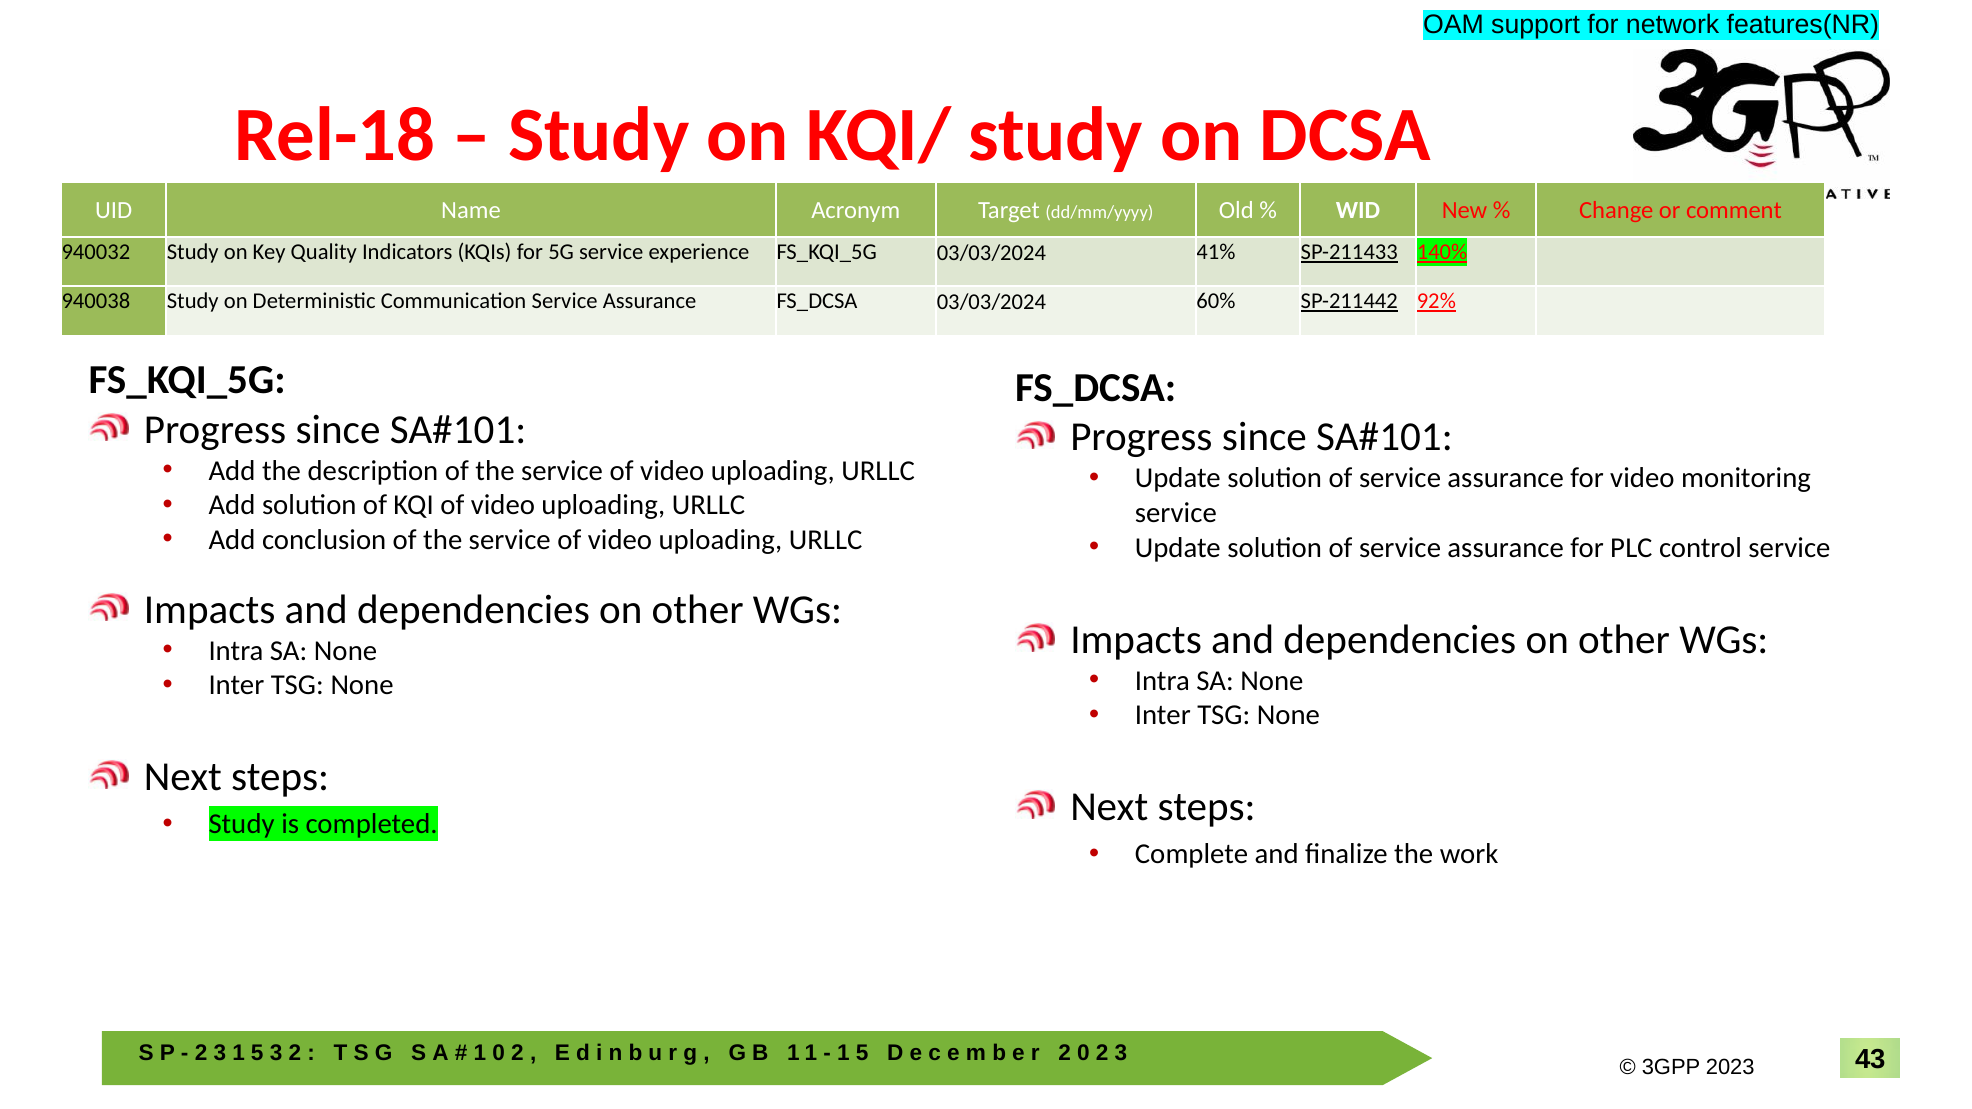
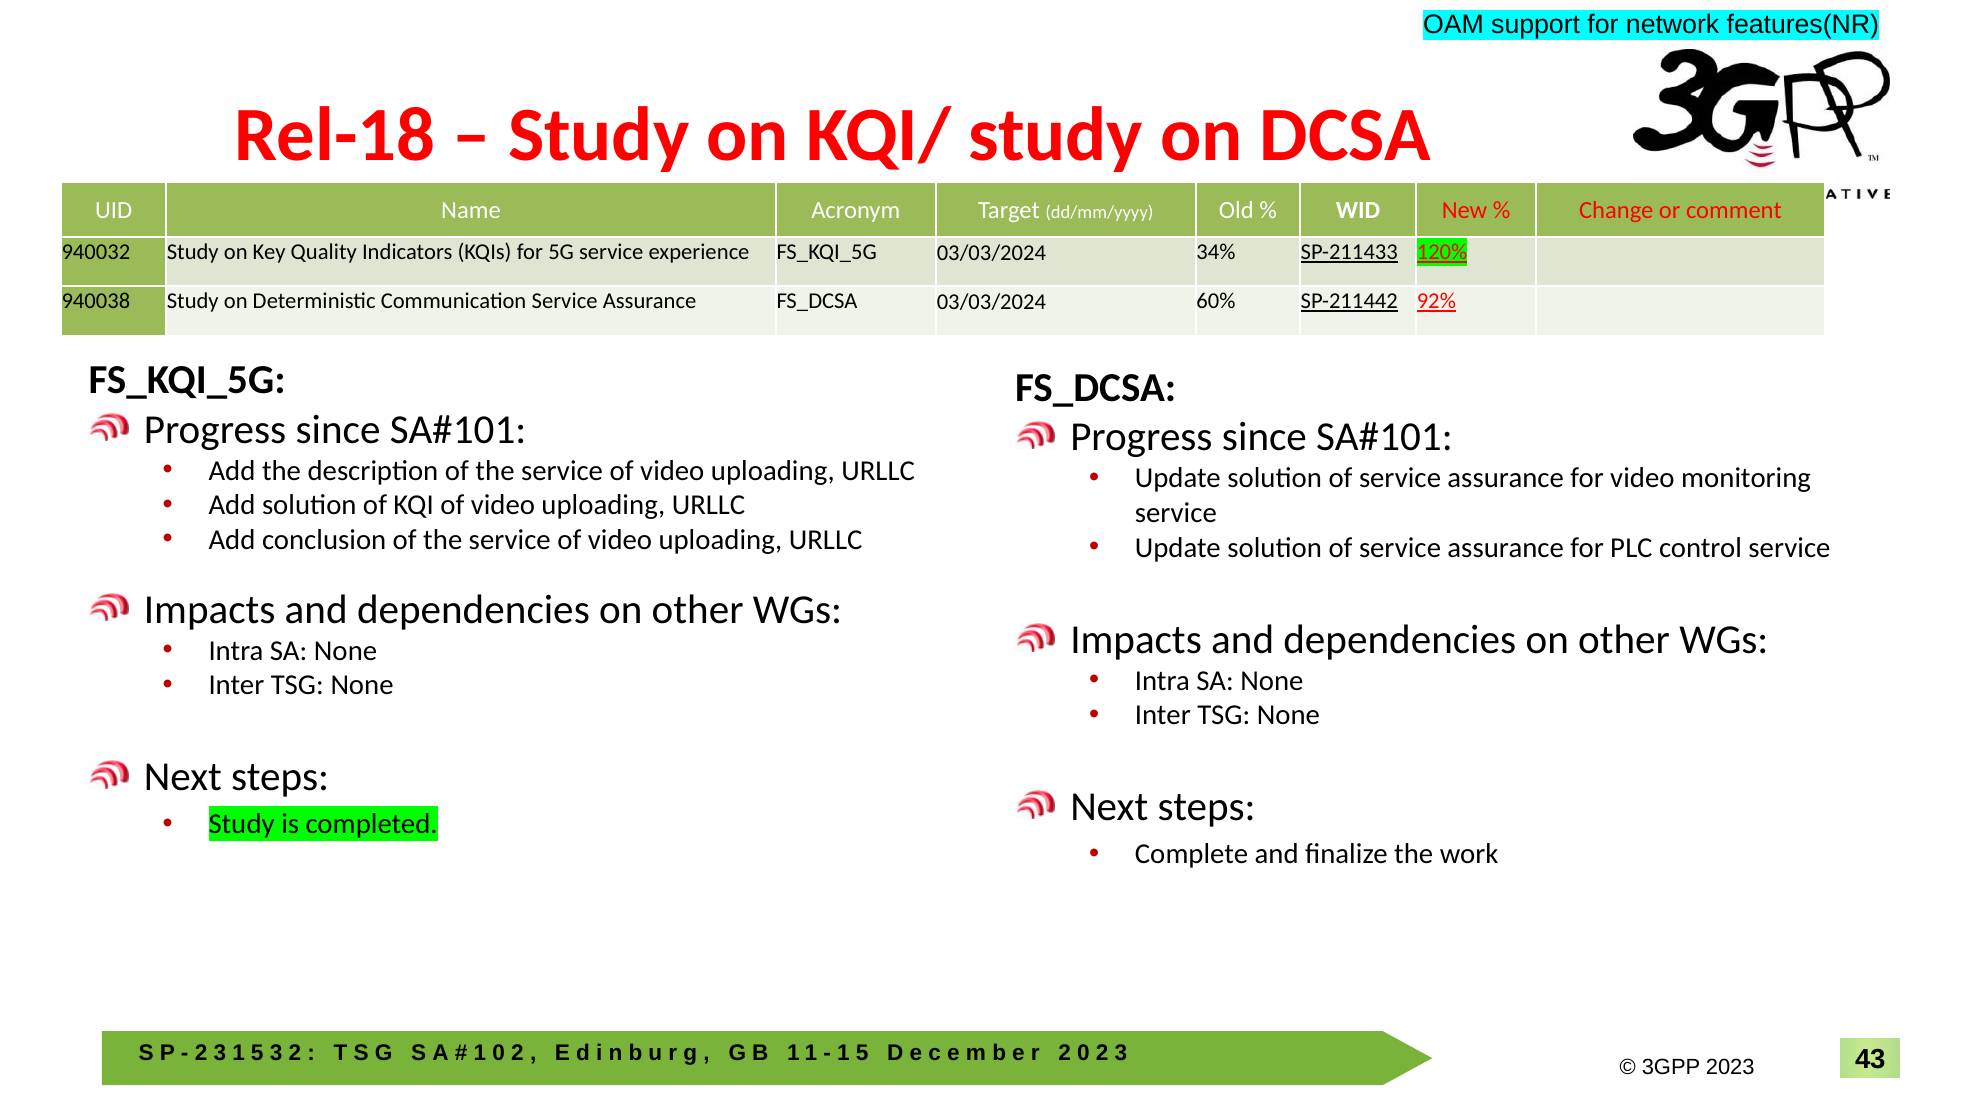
41%: 41% -> 34%
140%: 140% -> 120%
